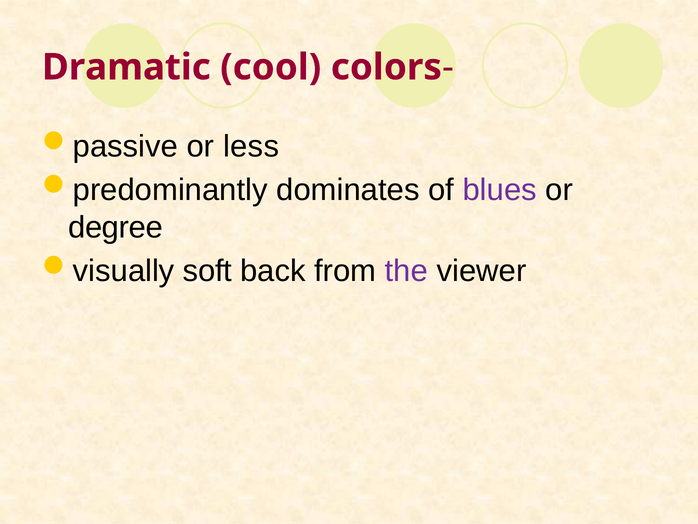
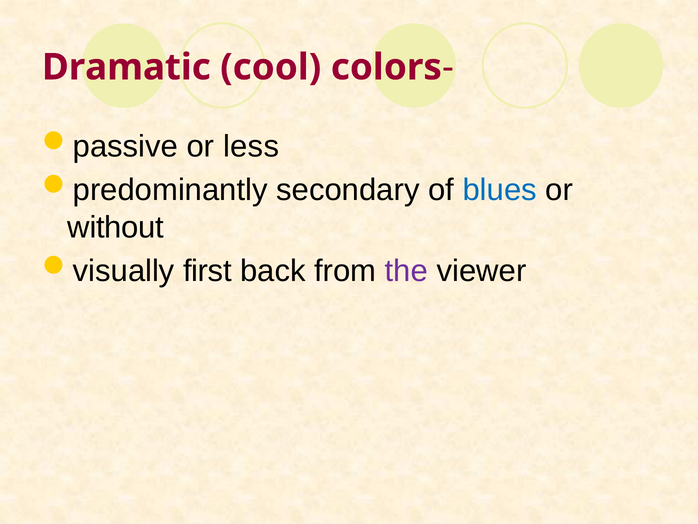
dominates: dominates -> secondary
blues colour: purple -> blue
degree: degree -> without
soft: soft -> first
